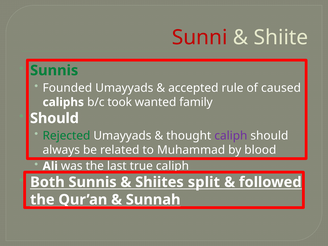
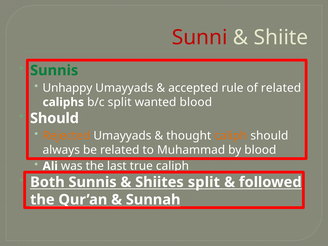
Founded: Founded -> Unhappy
of caused: caused -> related
b/c took: took -> split
wanted family: family -> blood
Rejected colour: green -> orange
caliph at (231, 136) colour: purple -> orange
